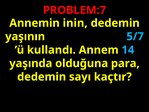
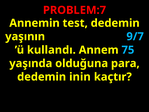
inin: inin -> test
5/7: 5/7 -> 9/7
14: 14 -> 75
sayı: sayı -> inin
